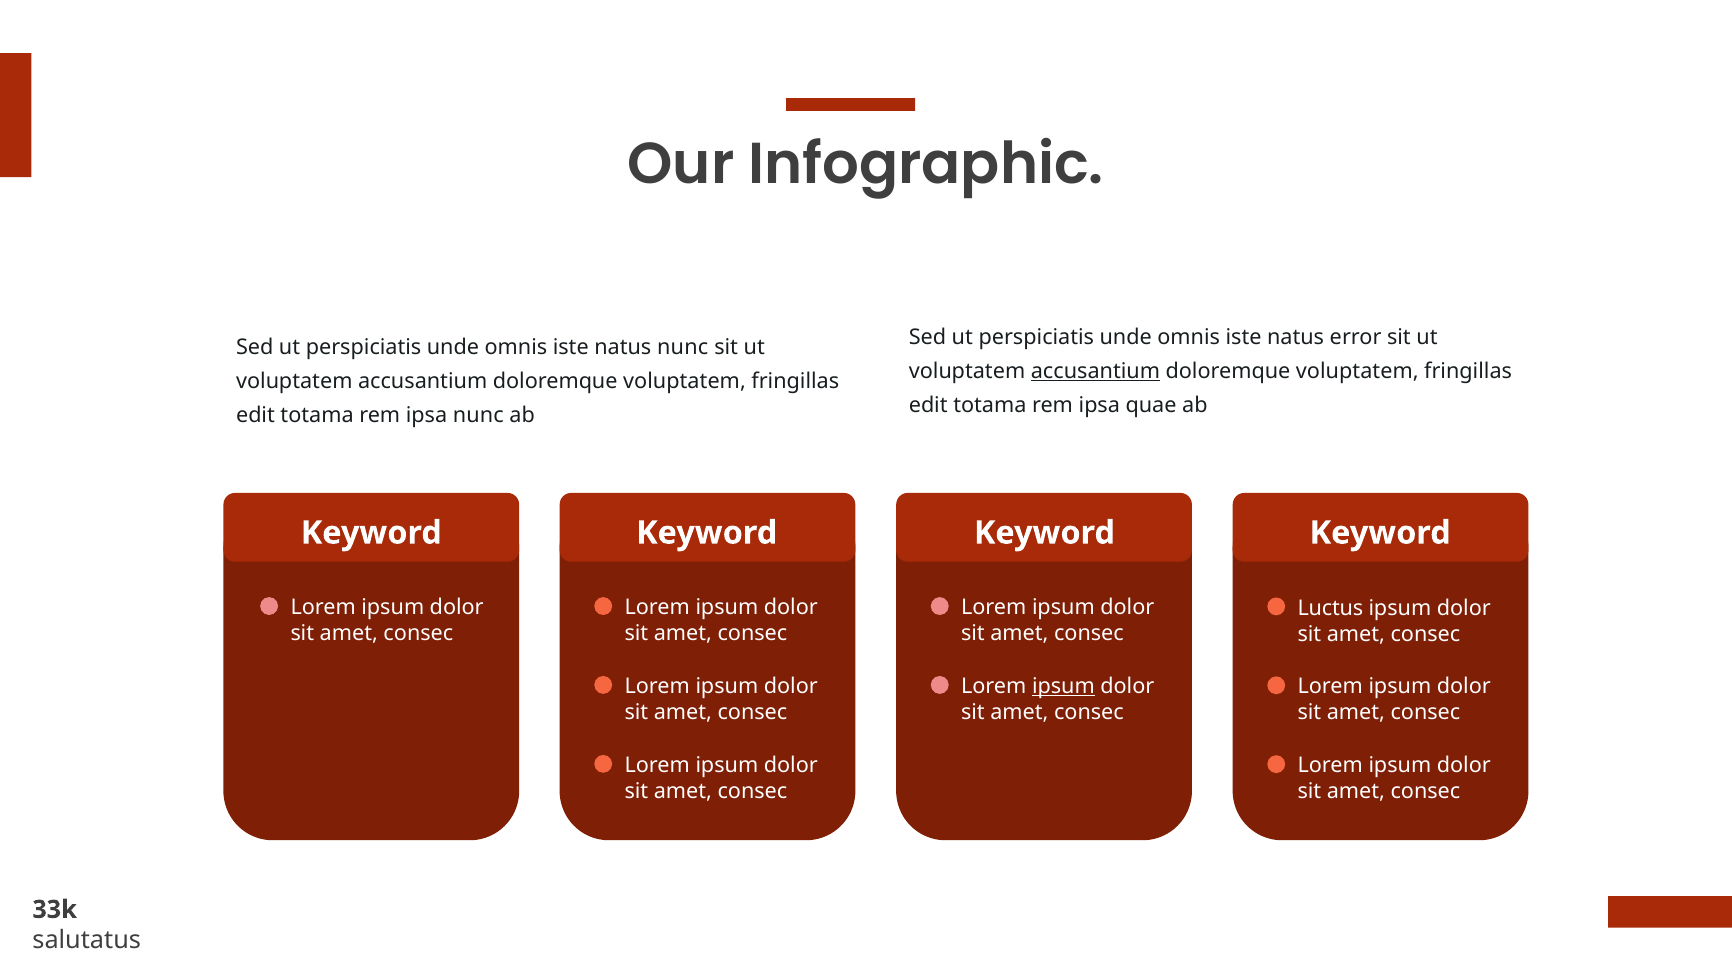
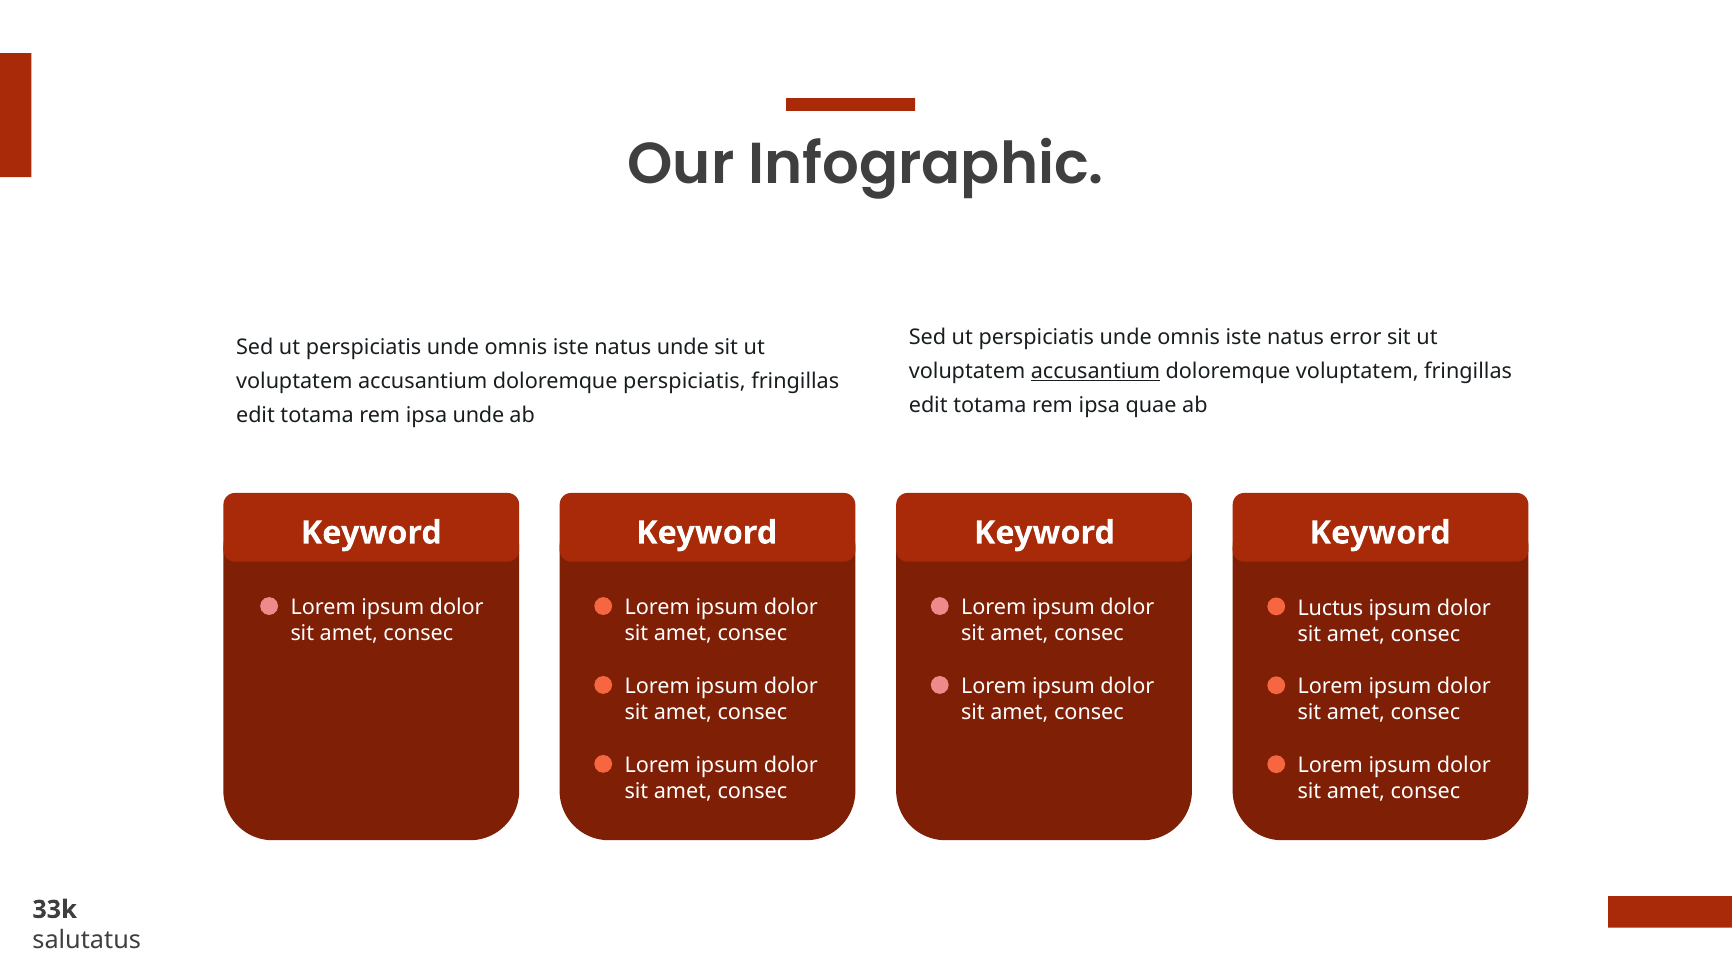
natus nunc: nunc -> unde
voluptatem at (684, 382): voluptatem -> perspiciatis
ipsa nunc: nunc -> unde
ipsum at (1063, 687) underline: present -> none
